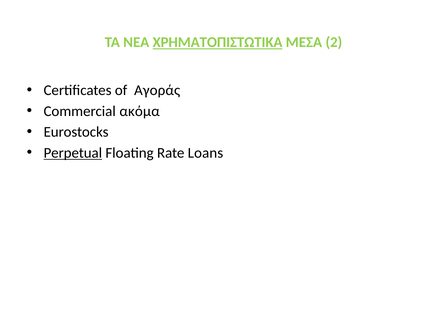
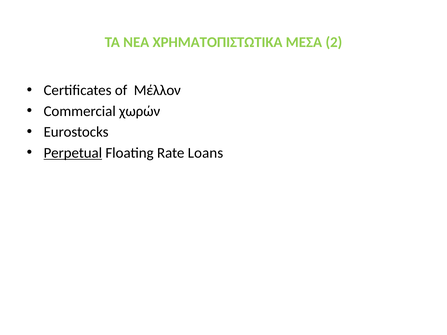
ΧΡΗΜΑΤΟΠΙΣΤΩΤΙΚΑ underline: present -> none
Αγοράς: Αγοράς -> Μέλλον
ακόμα: ακόμα -> χωρών
